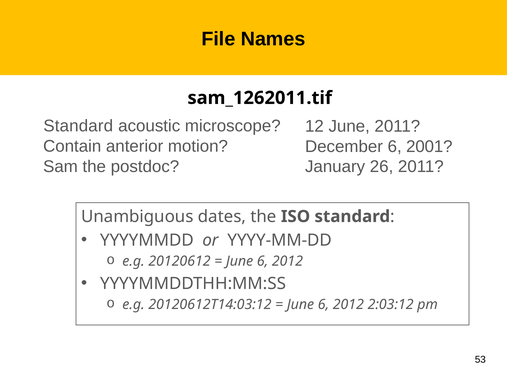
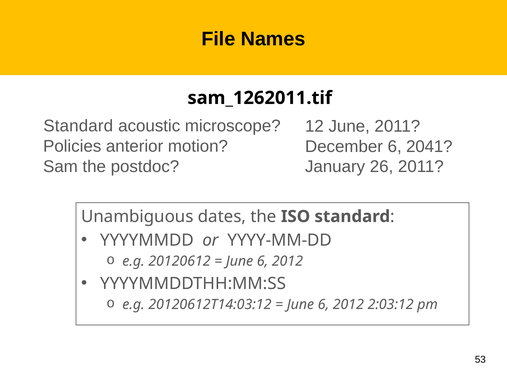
Contain: Contain -> Policies
2001: 2001 -> 2041
